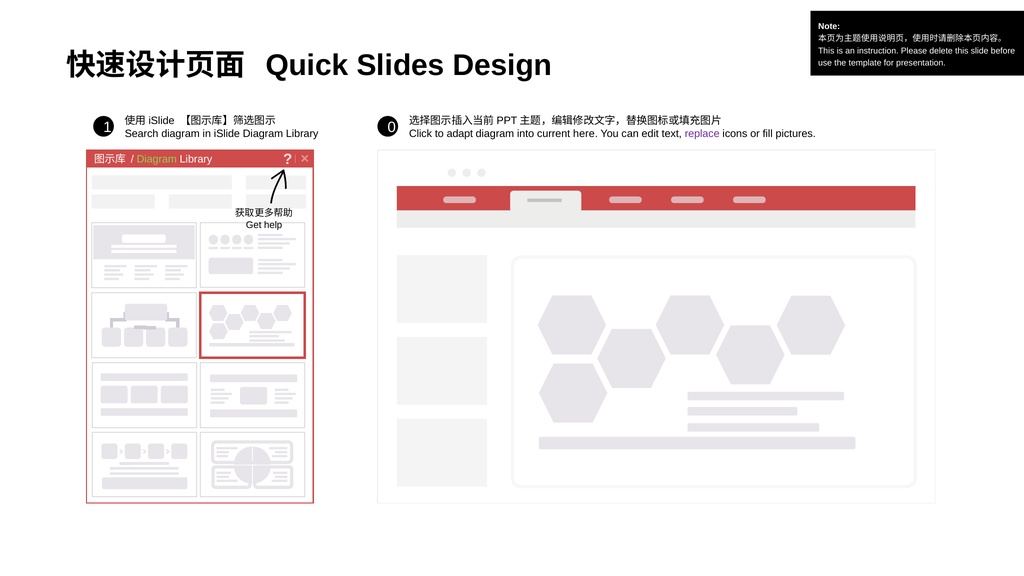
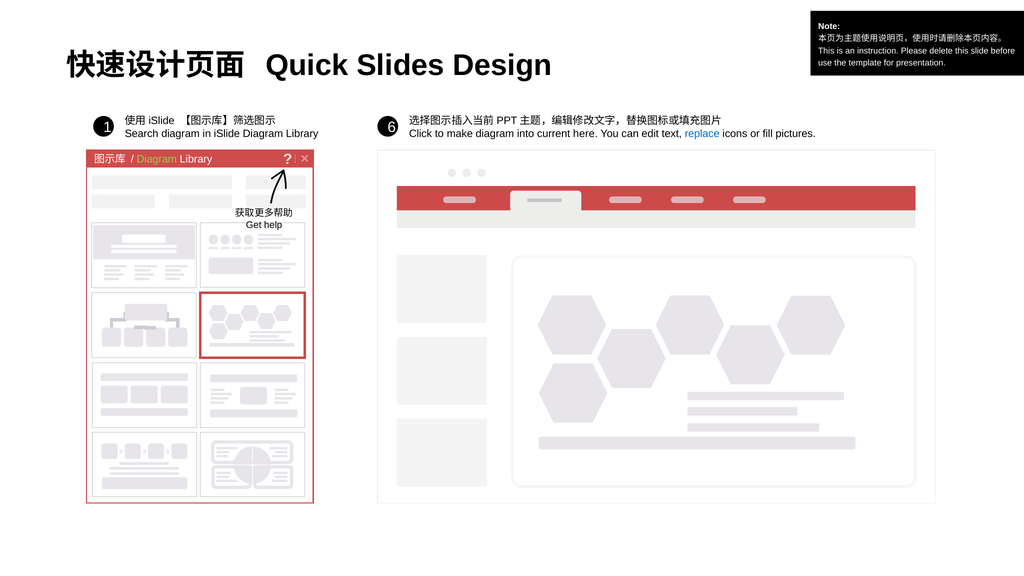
0: 0 -> 6
adapt: adapt -> make
replace colour: purple -> blue
